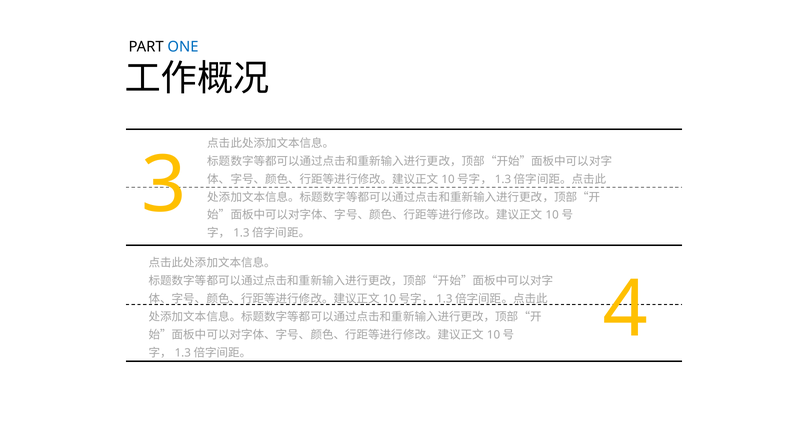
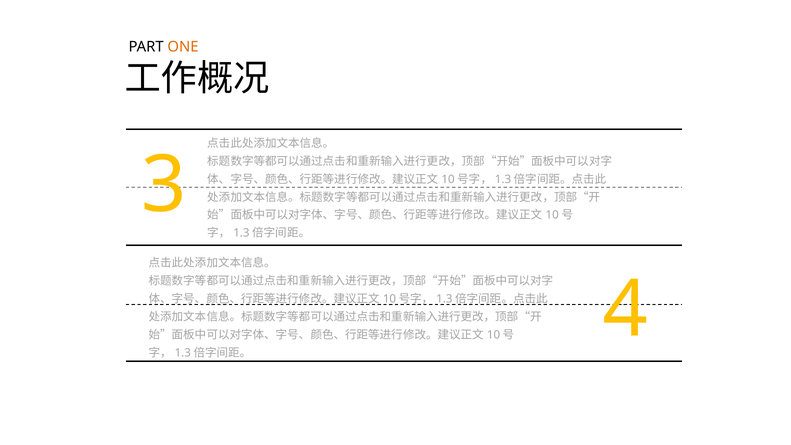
ONE colour: blue -> orange
